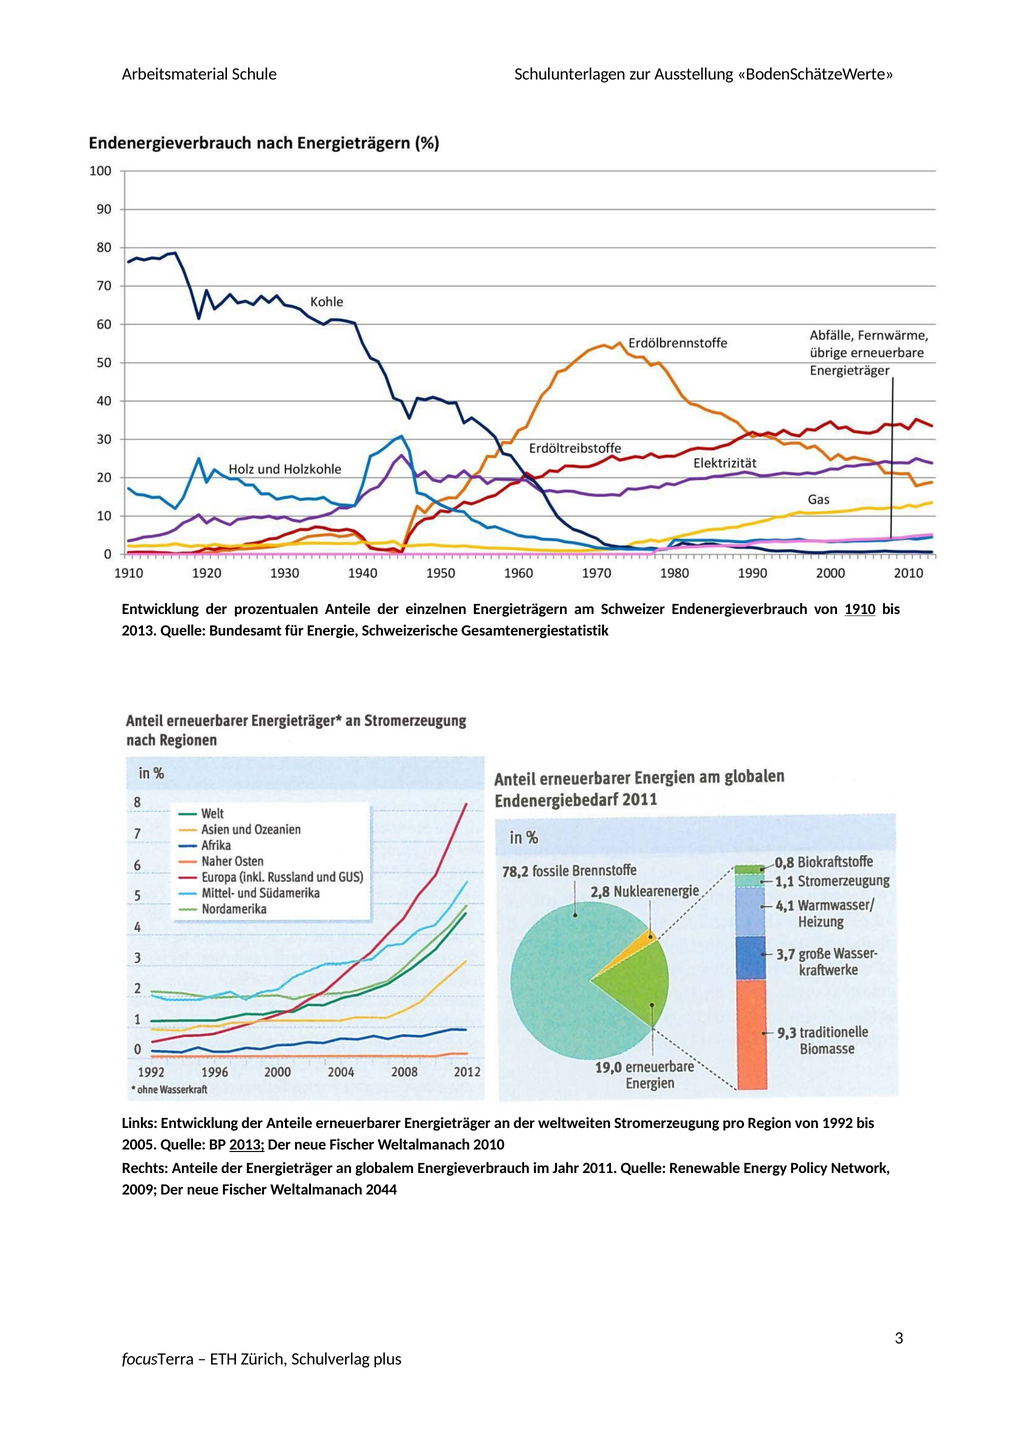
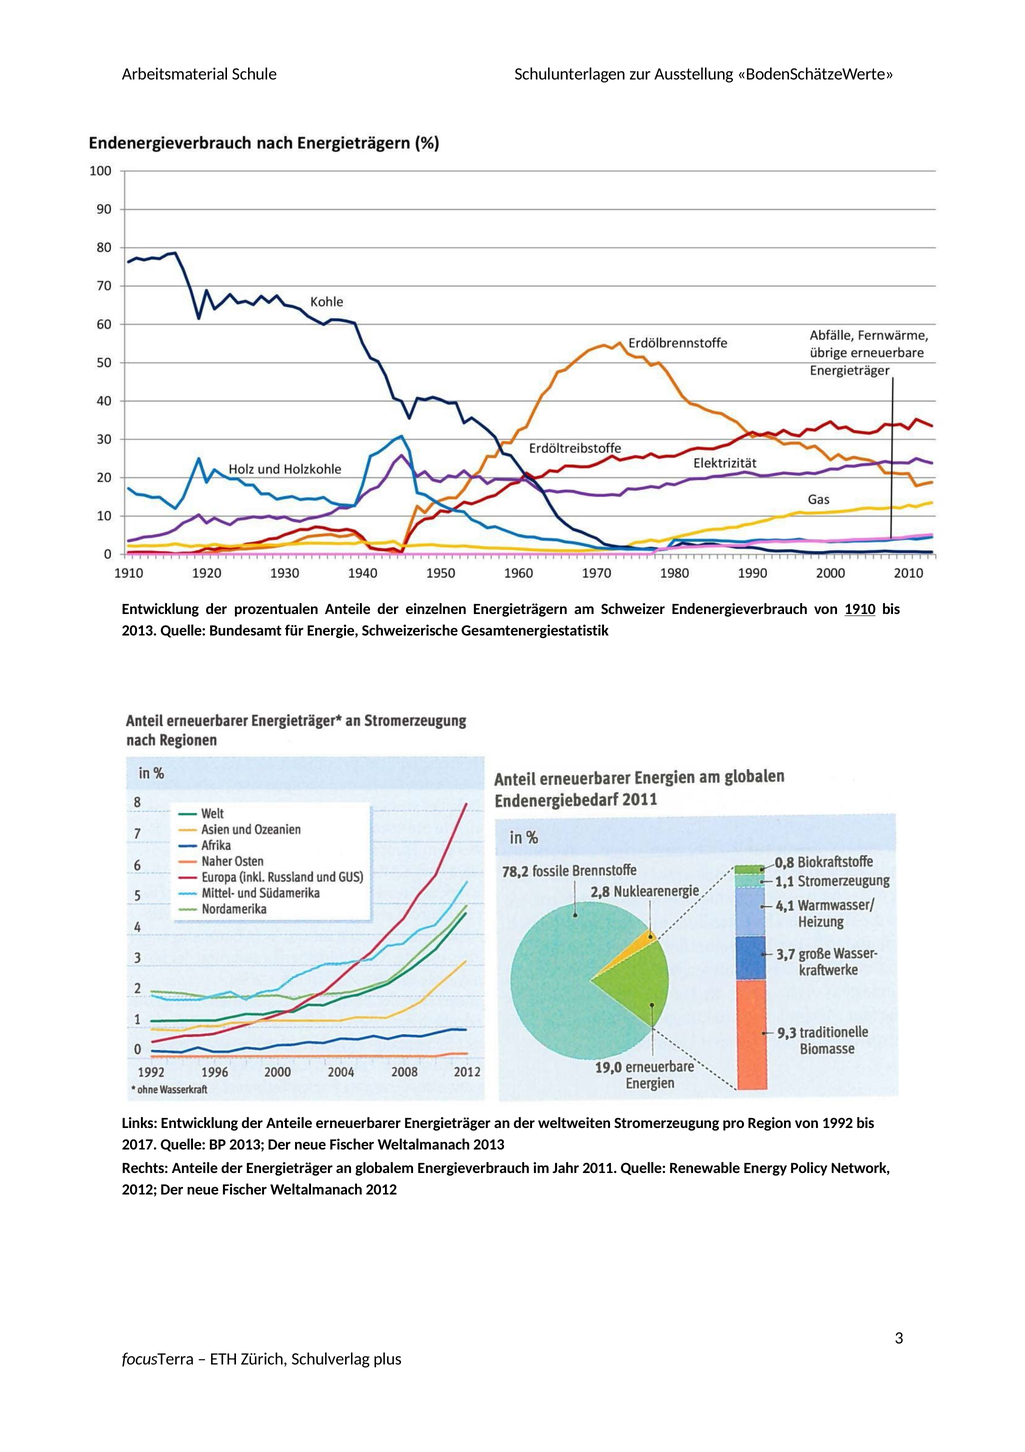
2005: 2005 -> 2017
2013 at (247, 1144) underline: present -> none
Weltalmanach 2010: 2010 -> 2013
2009 at (140, 1189): 2009 -> 2012
Weltalmanach 2044: 2044 -> 2012
